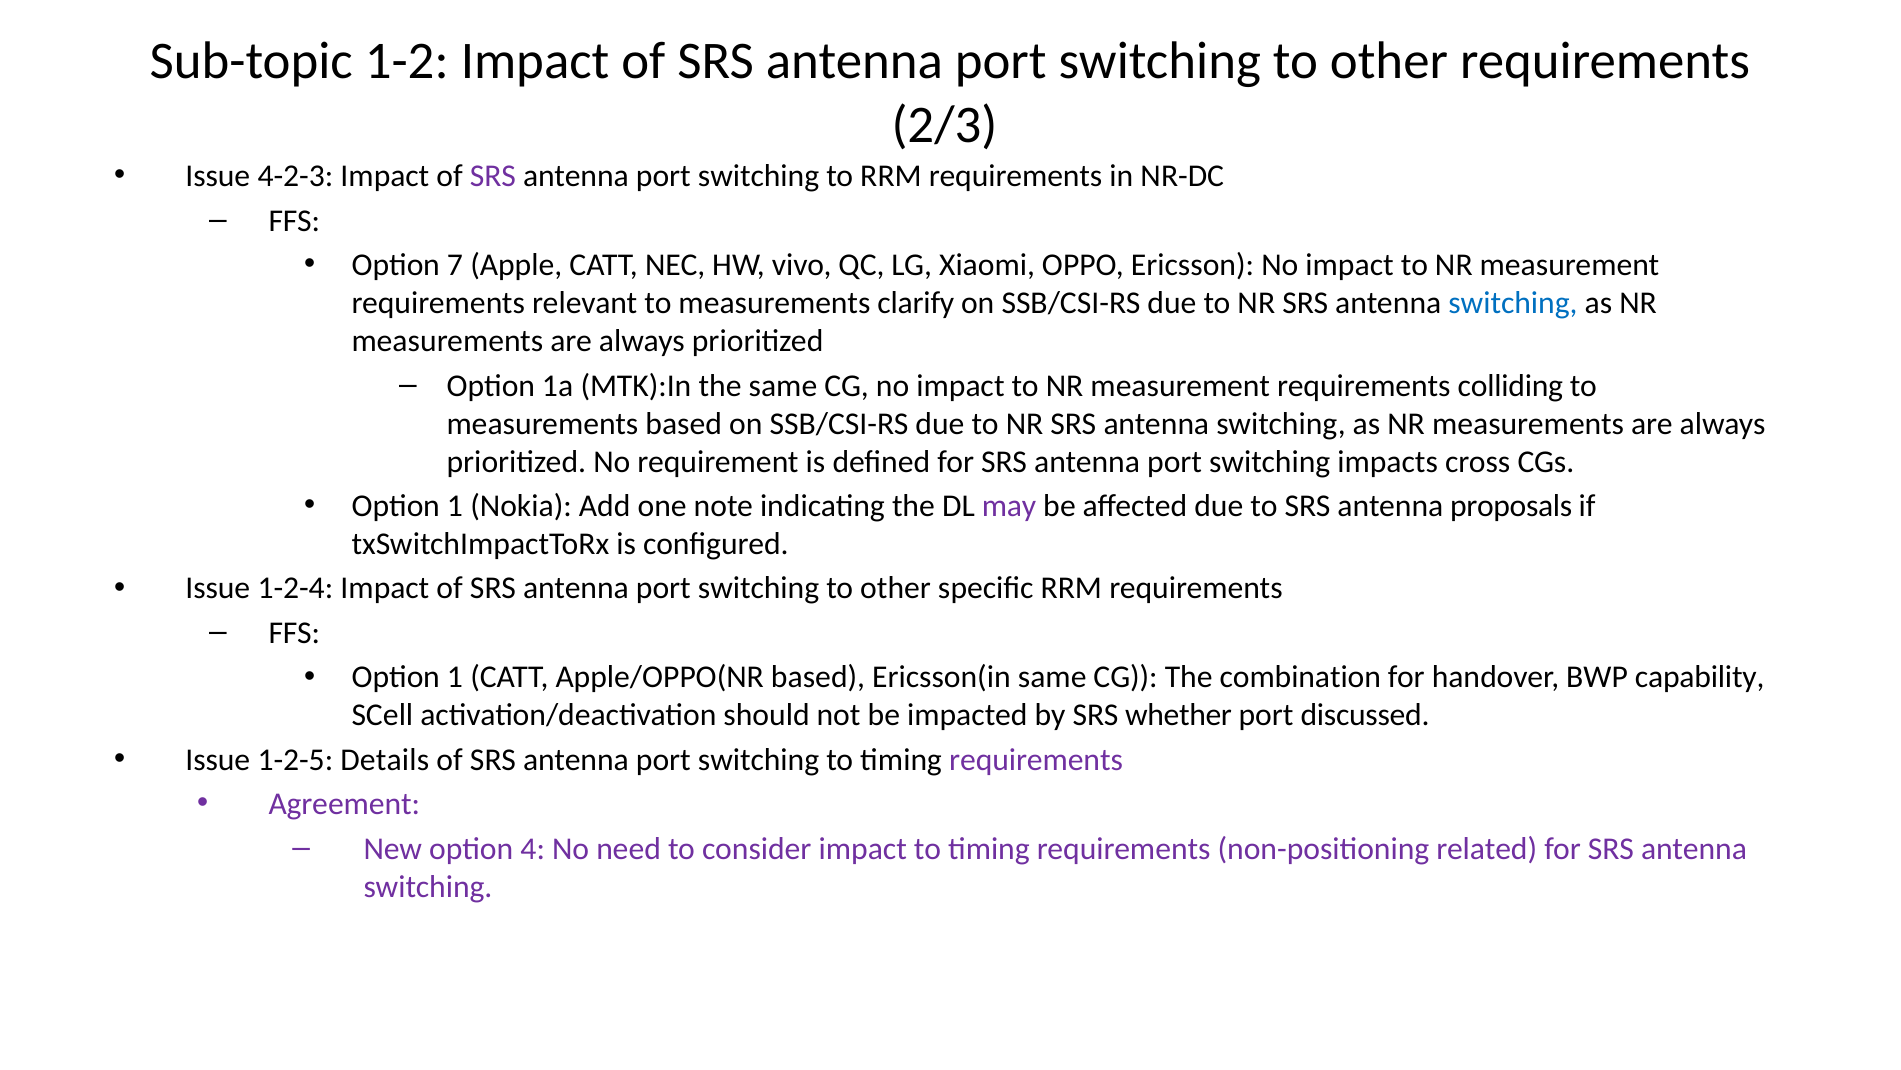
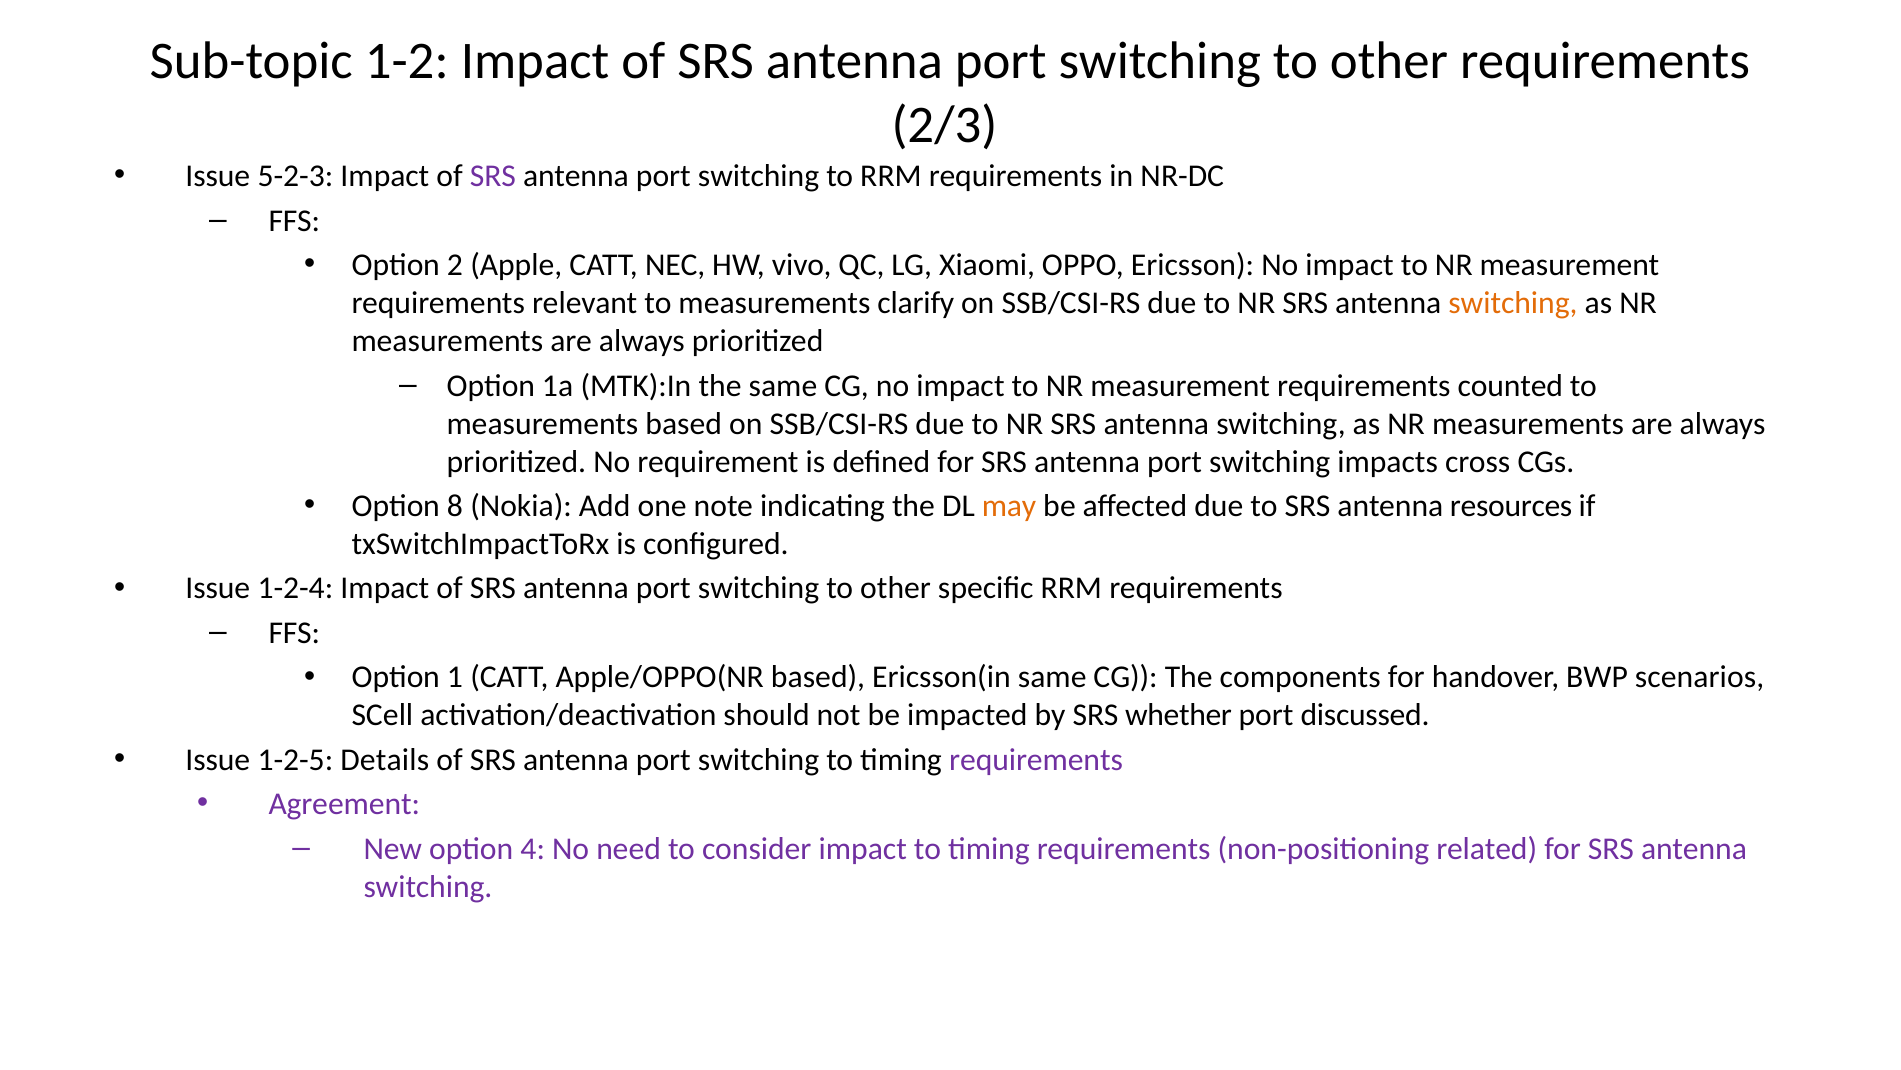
4-2-3: 4-2-3 -> 5-2-3
7: 7 -> 2
switching at (1513, 303) colour: blue -> orange
colliding: colliding -> counted
1 at (455, 506): 1 -> 8
may colour: purple -> orange
proposals: proposals -> resources
combination: combination -> components
capability: capability -> scenarios
